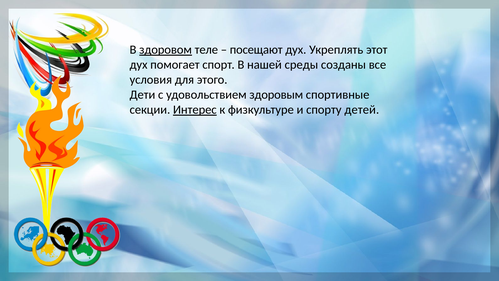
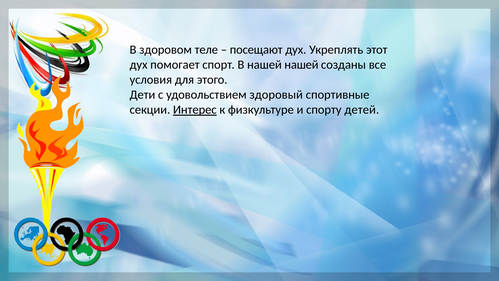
здоровом underline: present -> none
нашей среды: среды -> нашей
здоровым: здоровым -> здоровый
